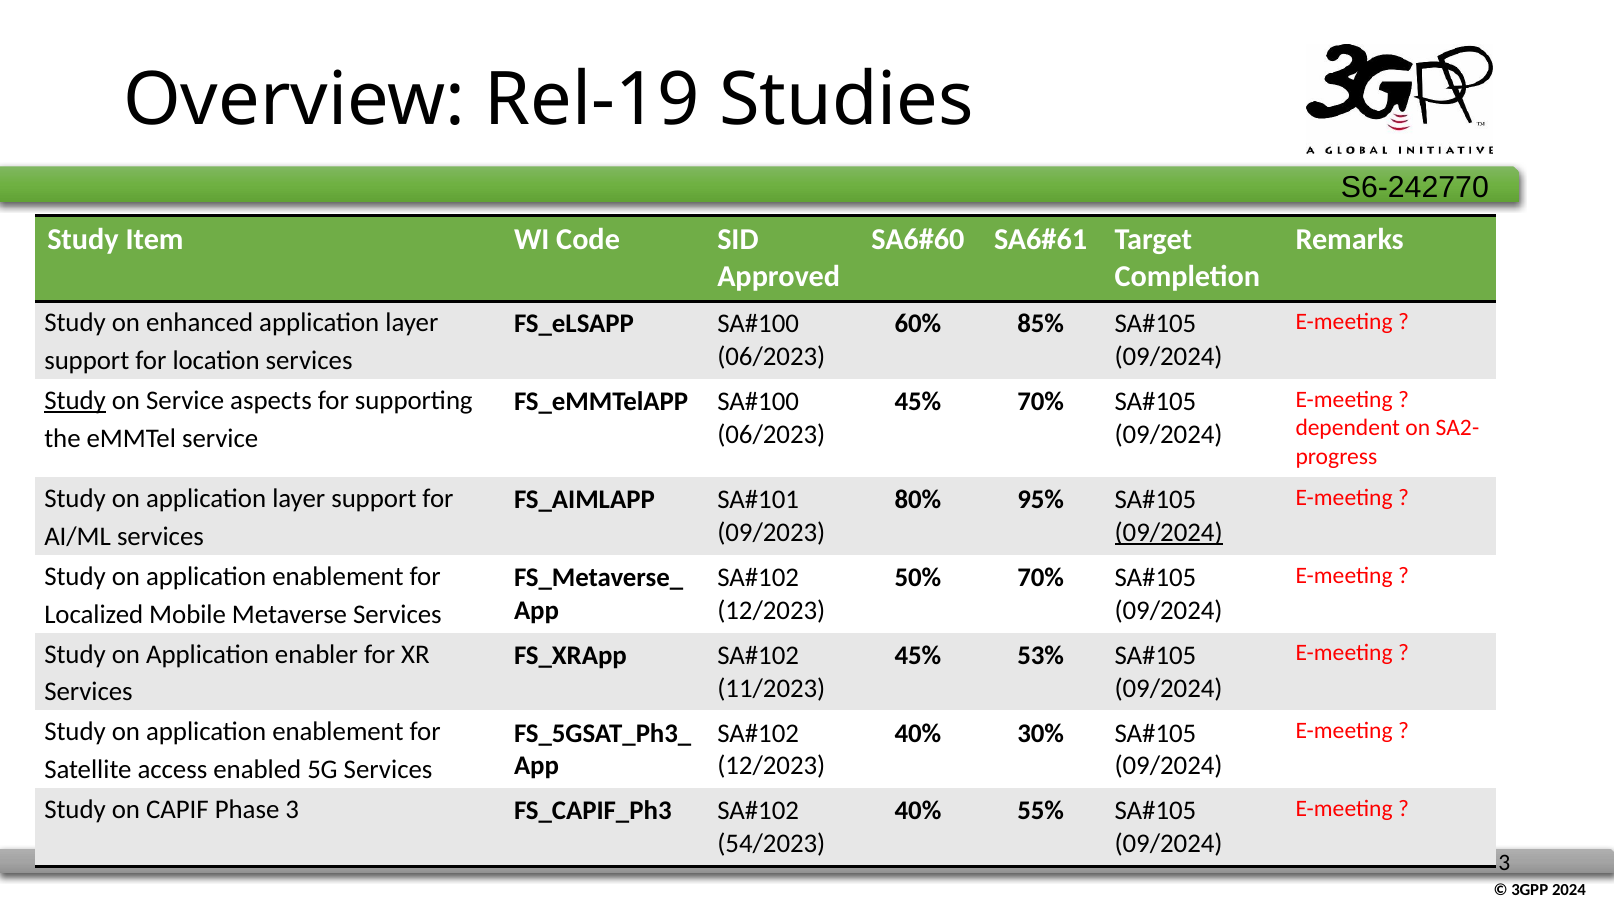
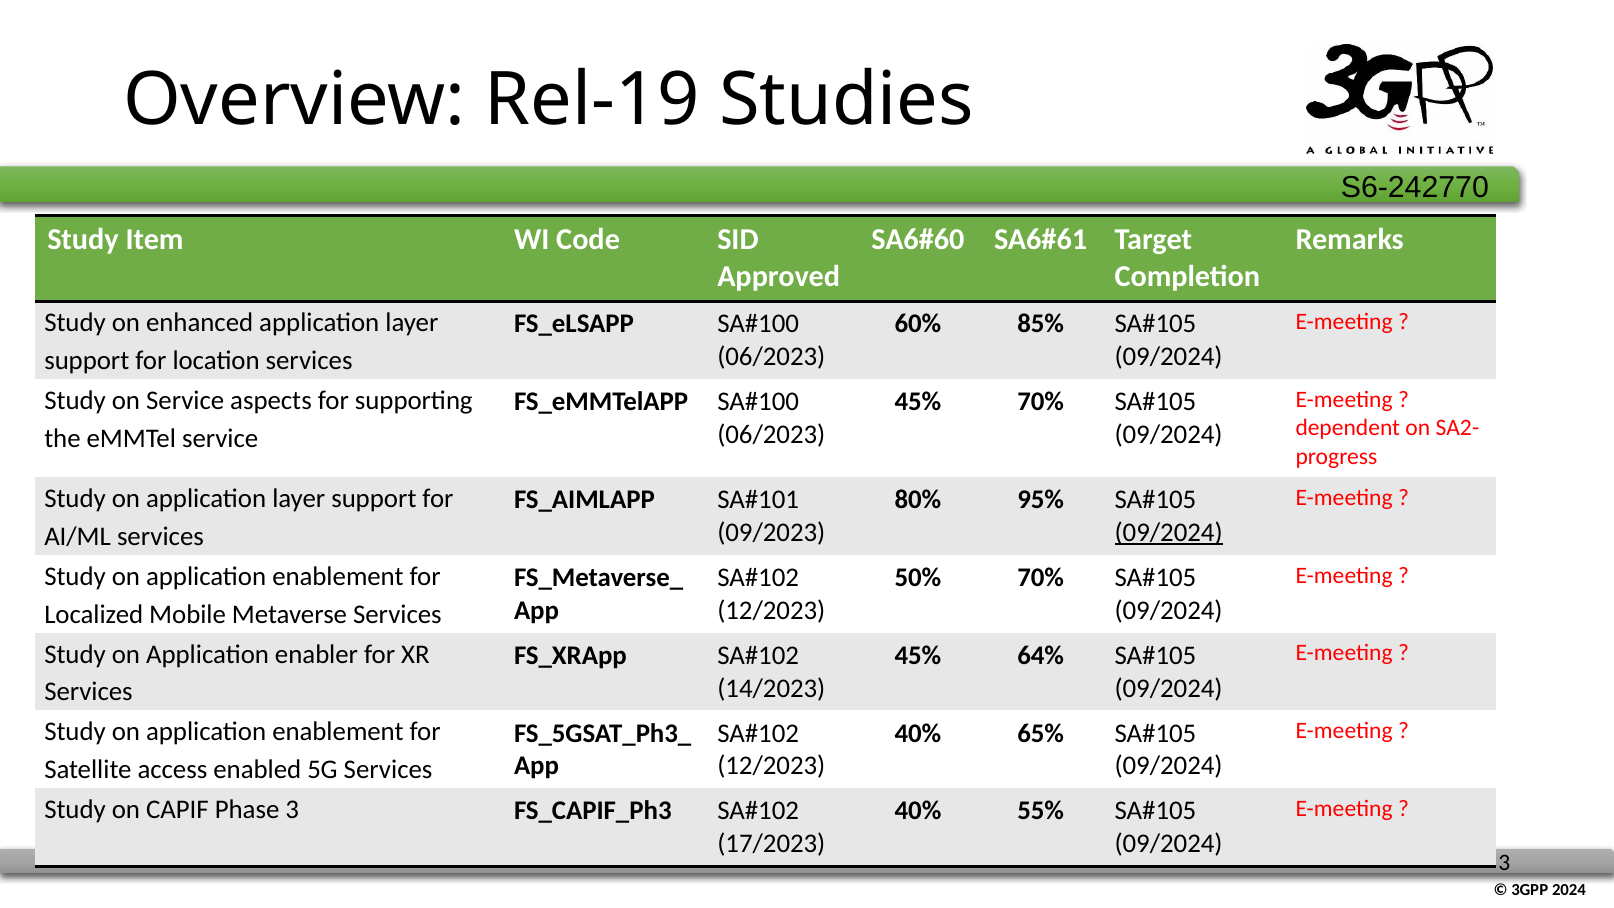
Study at (75, 401) underline: present -> none
53%: 53% -> 64%
11/2023: 11/2023 -> 14/2023
30%: 30% -> 65%
54/2023: 54/2023 -> 17/2023
